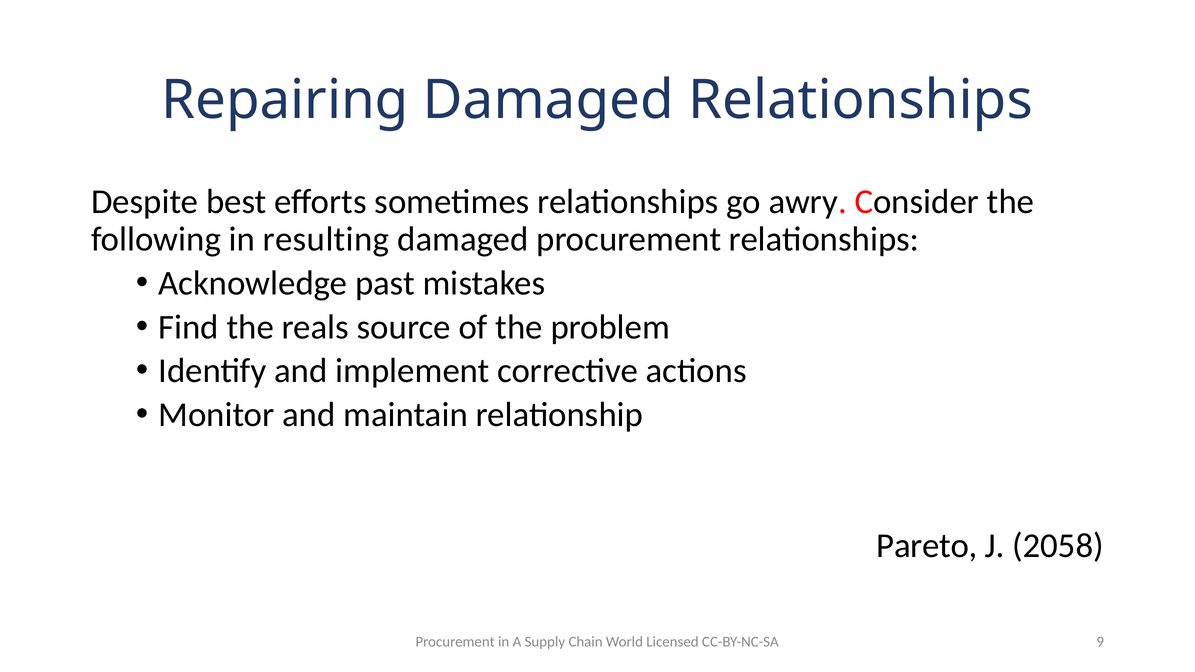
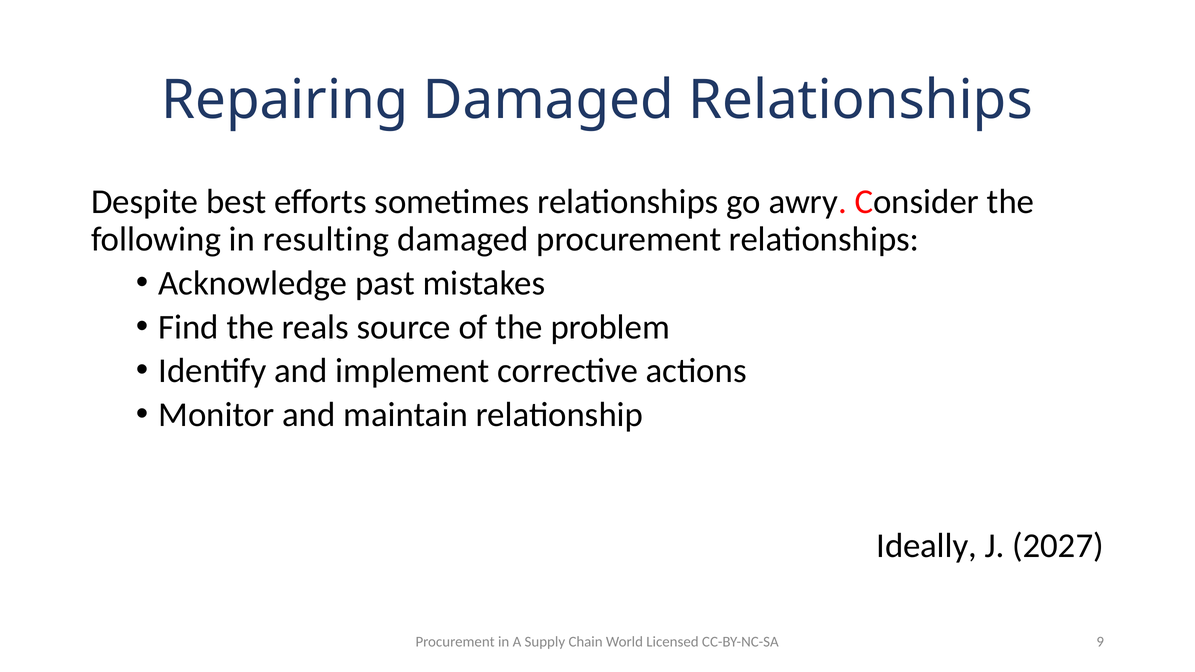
Pareto: Pareto -> Ideally
2058: 2058 -> 2027
